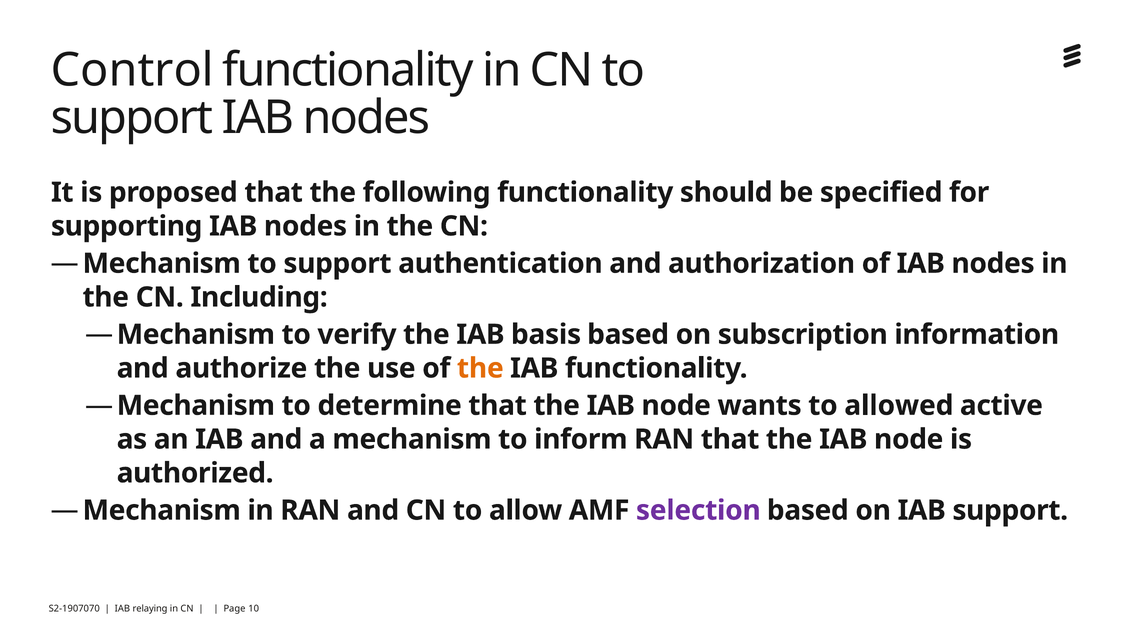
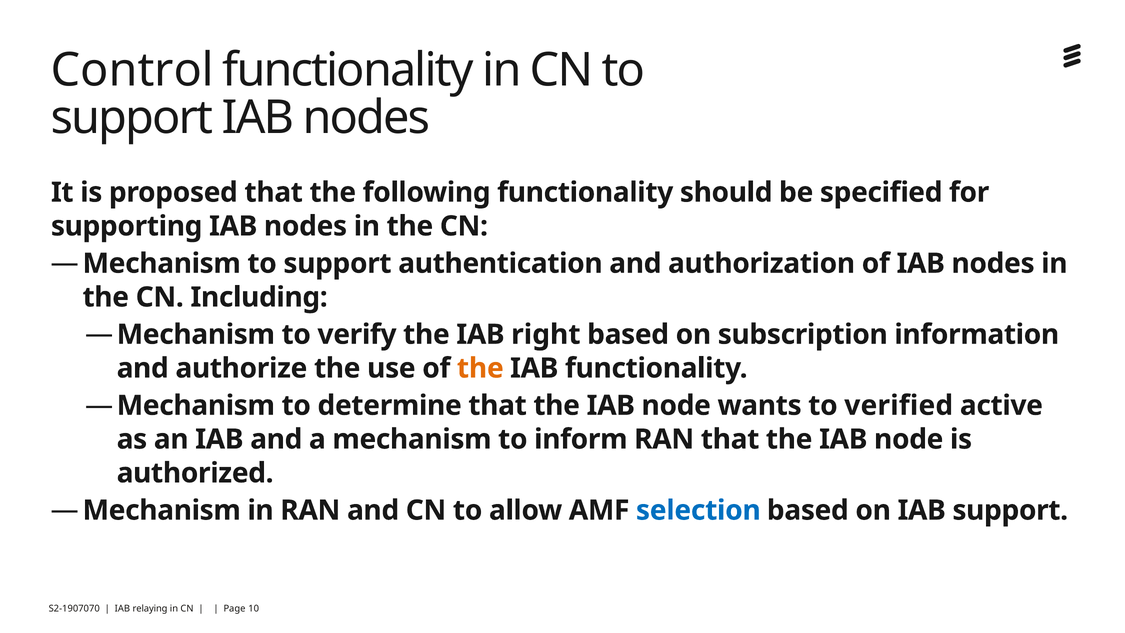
basis: basis -> right
allowed: allowed -> verified
selection colour: purple -> blue
